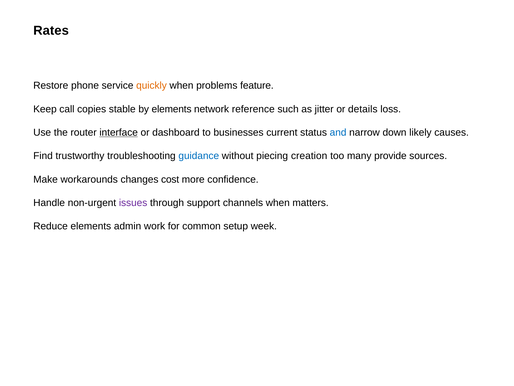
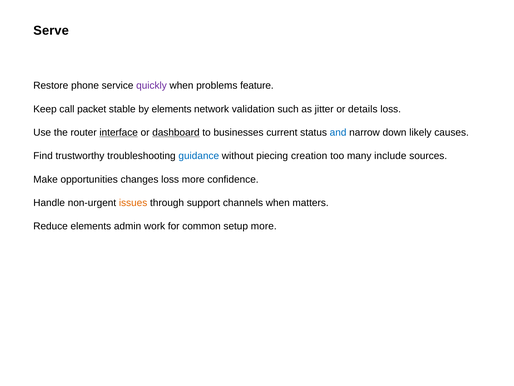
Rates: Rates -> Serve
quickly colour: orange -> purple
copies: copies -> packet
reference: reference -> validation
dashboard underline: none -> present
provide: provide -> include
workarounds: workarounds -> opportunities
changes cost: cost -> loss
issues colour: purple -> orange
setup week: week -> more
